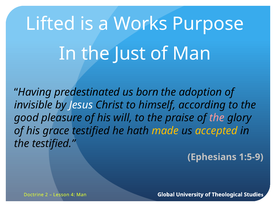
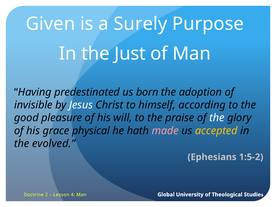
Lifted: Lifted -> Given
Works: Works -> Surely
the at (217, 118) colour: pink -> white
grace testified: testified -> physical
made colour: yellow -> pink
the testified: testified -> evolved
1:5-9: 1:5-9 -> 1:5-2
